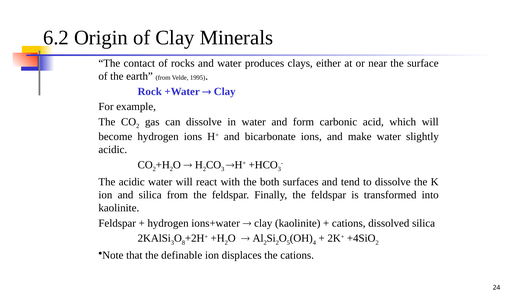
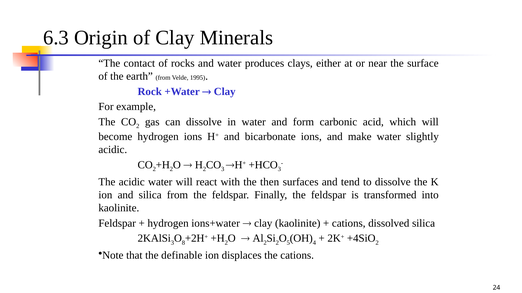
6.2: 6.2 -> 6.3
both: both -> then
